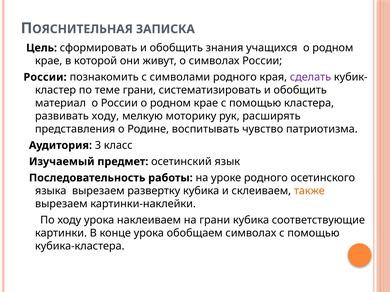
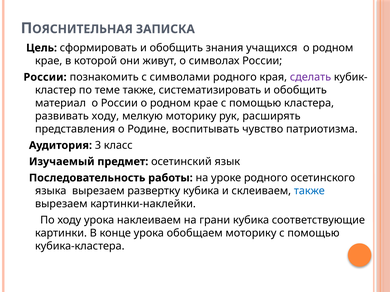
теме грани: грани -> также
также at (309, 191) colour: orange -> blue
обобщаем символах: символах -> моторику
